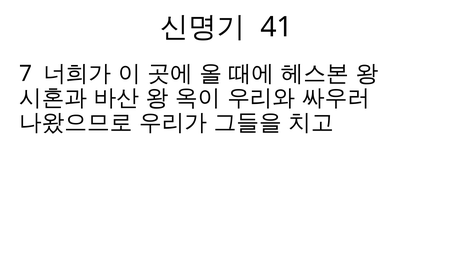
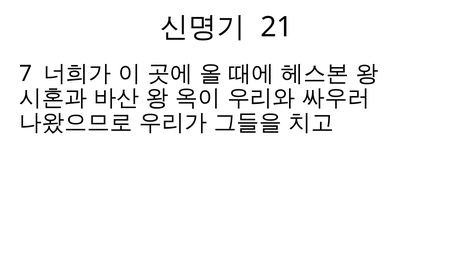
41: 41 -> 21
